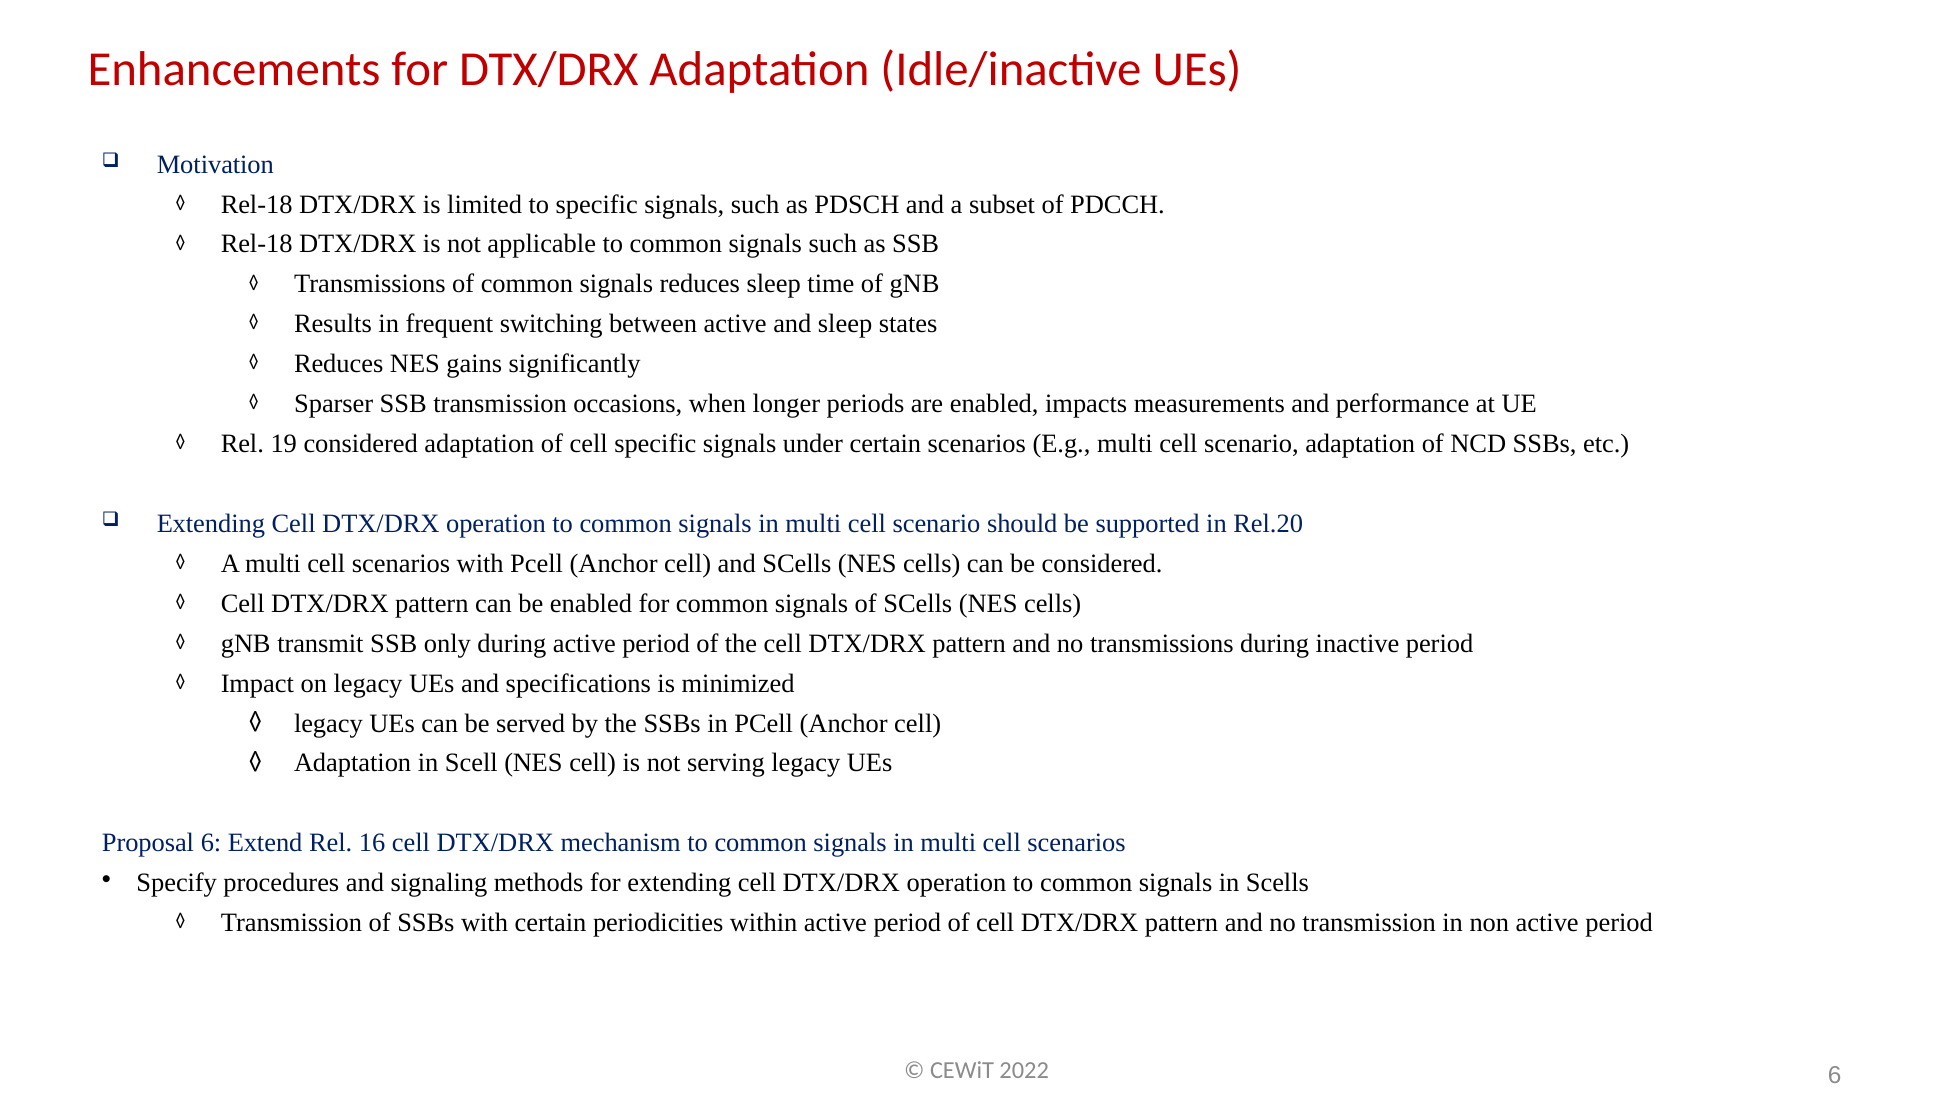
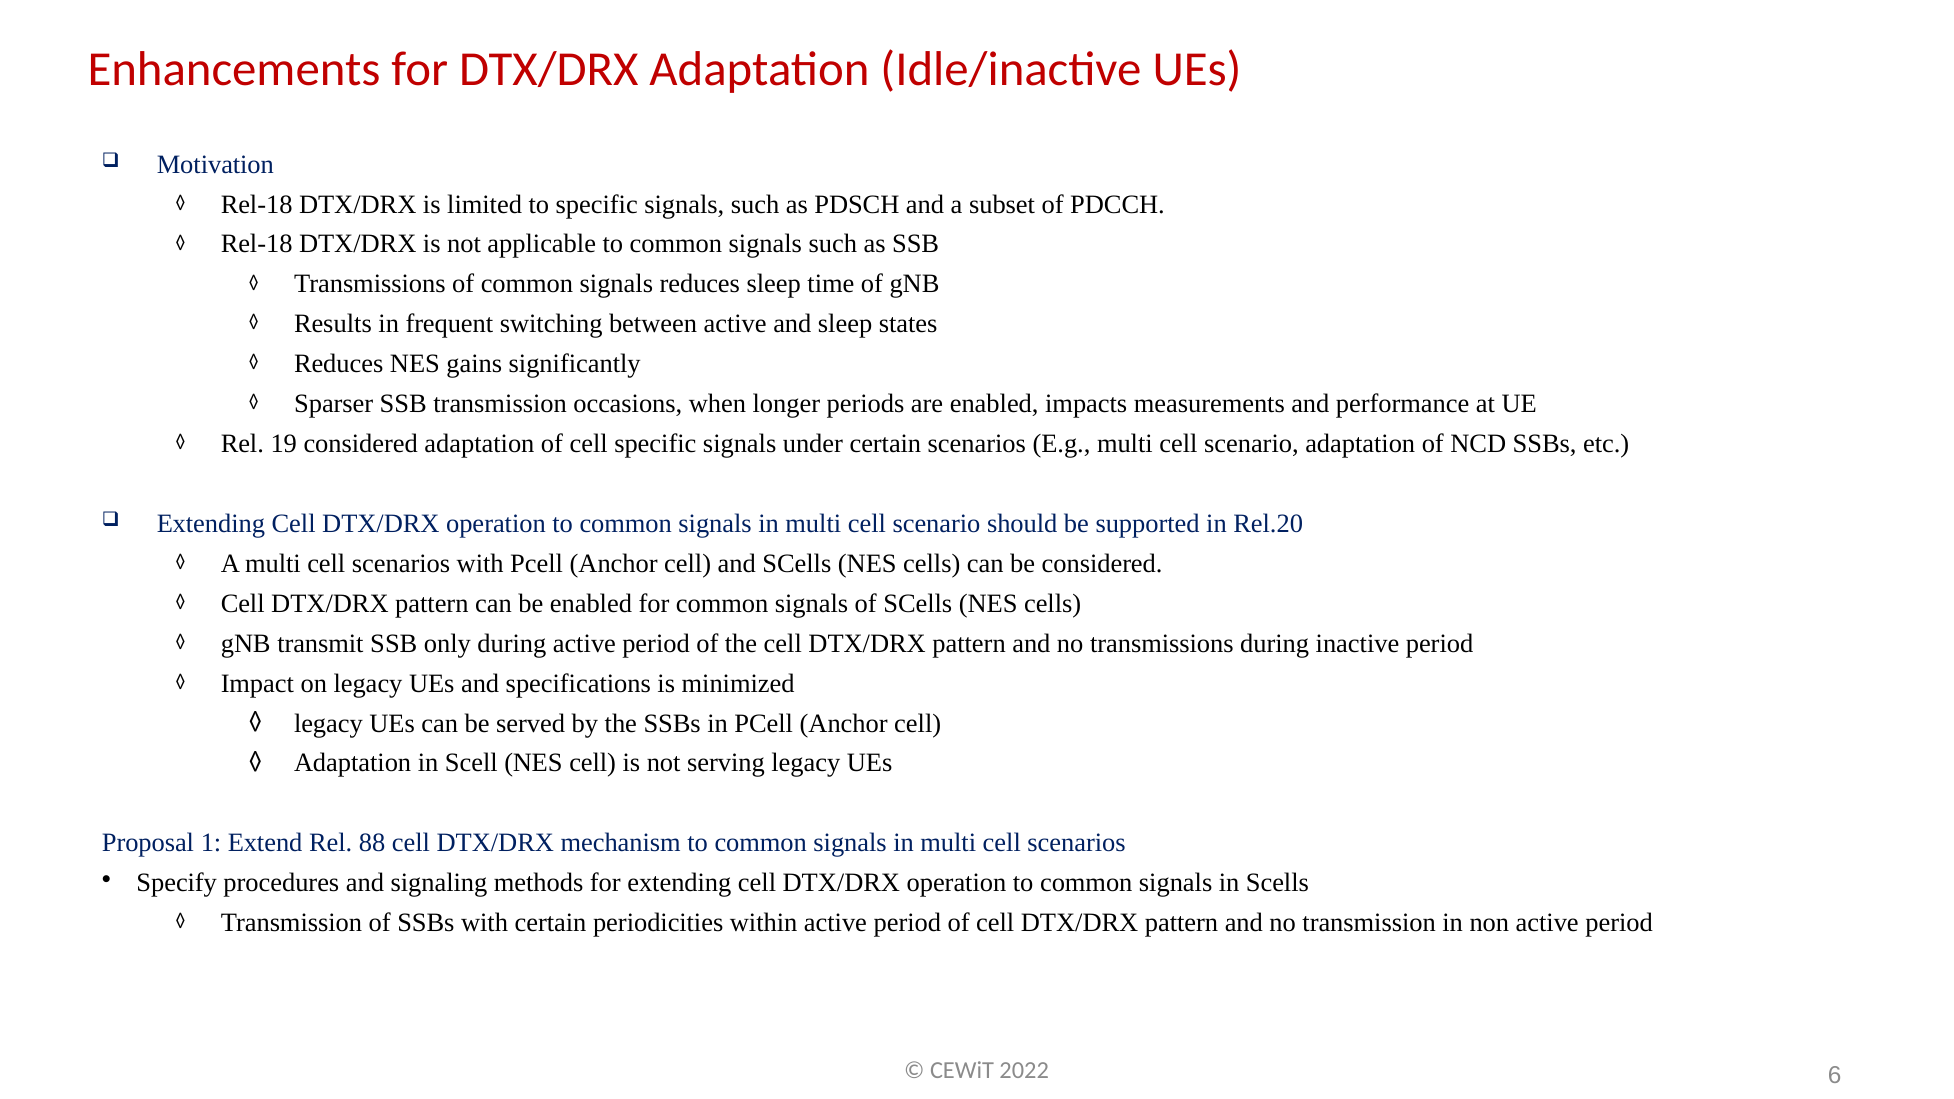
Proposal 6: 6 -> 1
16: 16 -> 88
